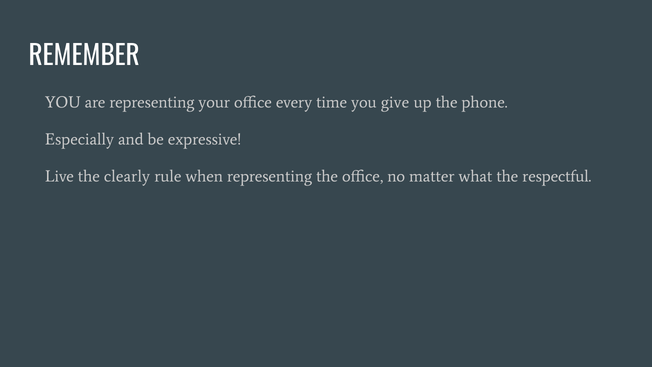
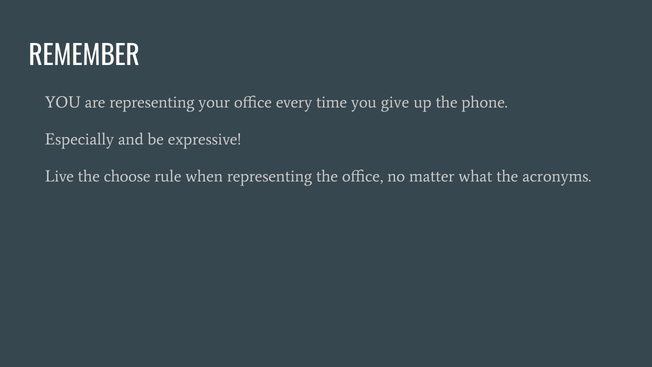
clearly: clearly -> choose
respectful: respectful -> acronyms
